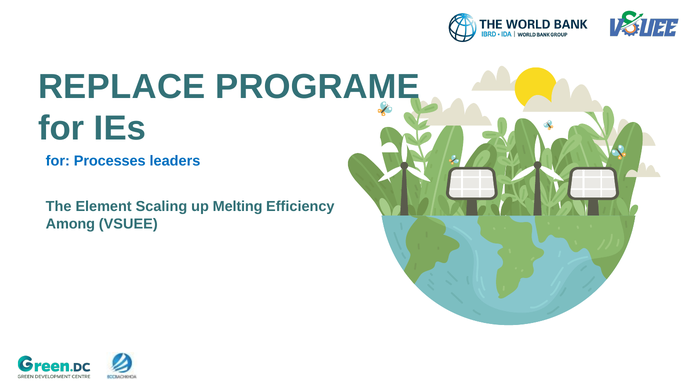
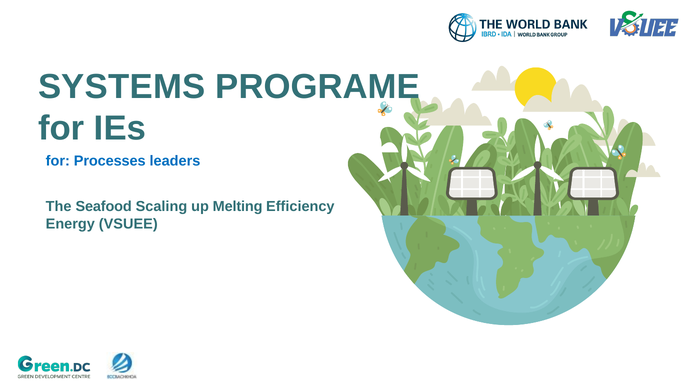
REPLACE: REPLACE -> SYSTEMS
Element: Element -> Seafood
Among: Among -> Energy
